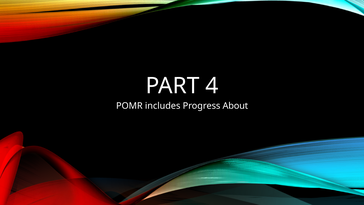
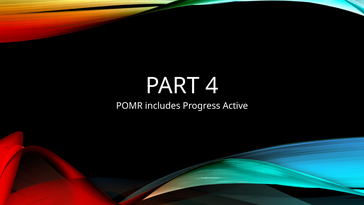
About: About -> Active
